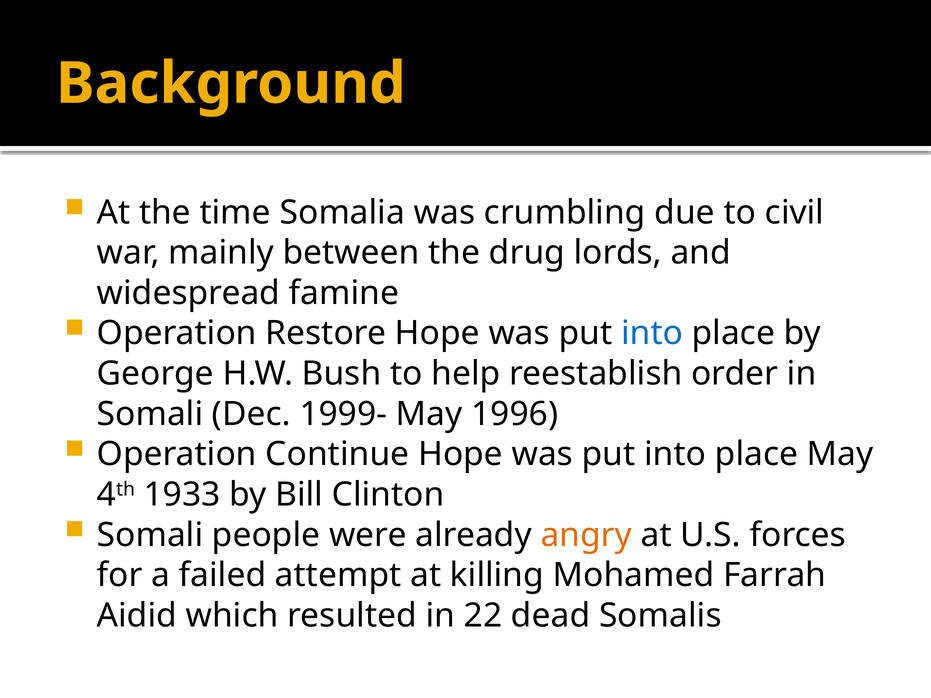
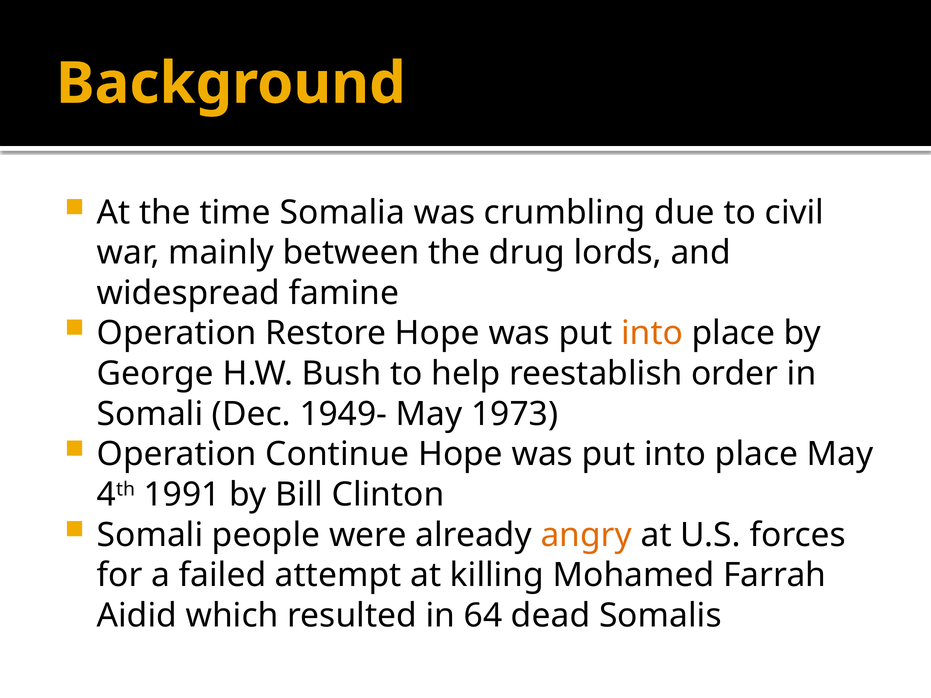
into at (652, 334) colour: blue -> orange
1999-: 1999- -> 1949-
1996: 1996 -> 1973
1933: 1933 -> 1991
22: 22 -> 64
